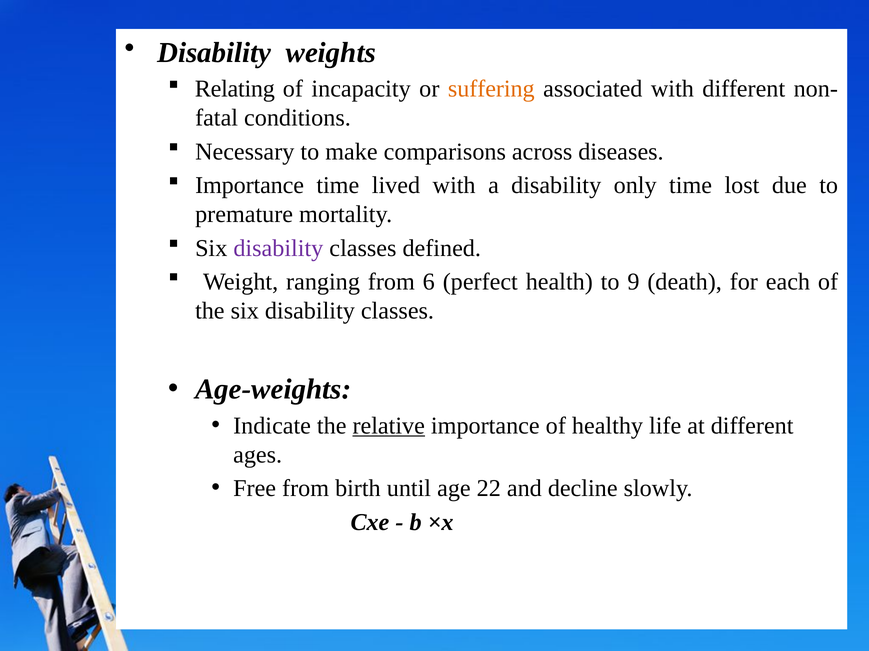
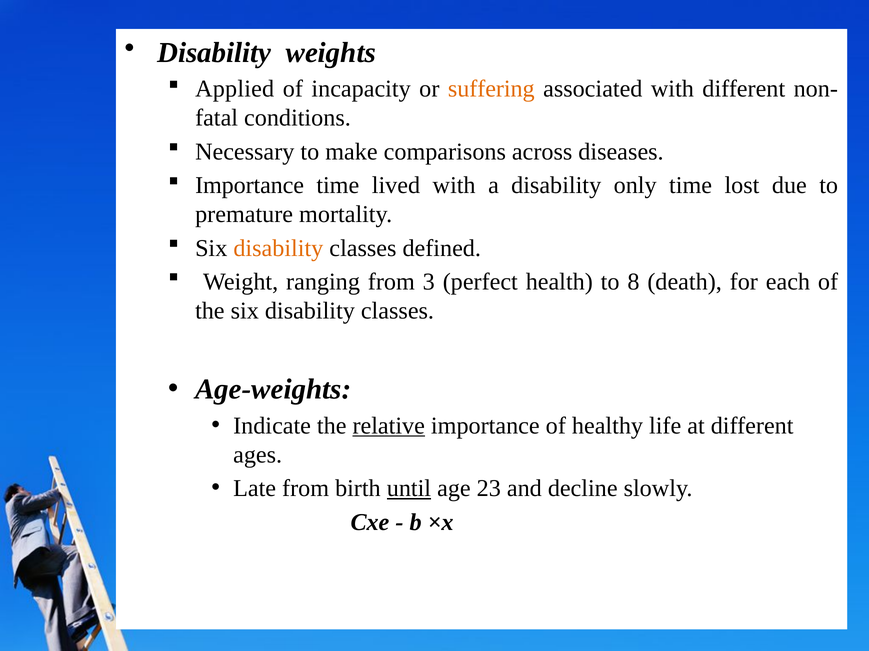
Relating: Relating -> Applied
disability at (278, 248) colour: purple -> orange
6: 6 -> 3
9: 9 -> 8
Free: Free -> Late
until underline: none -> present
22: 22 -> 23
